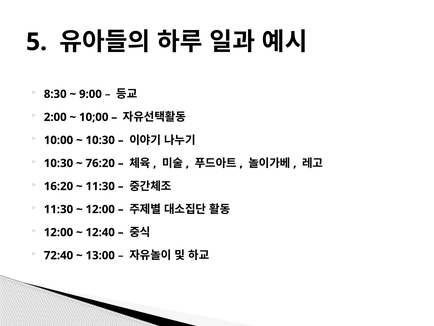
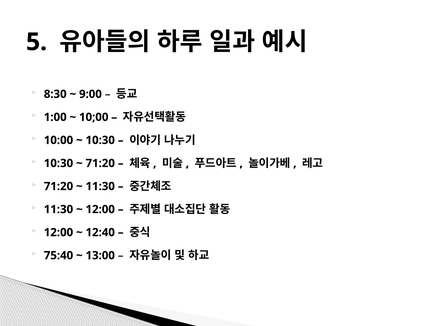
2:00: 2:00 -> 1:00
76:20 at (100, 163): 76:20 -> 71:20
16:20 at (58, 186): 16:20 -> 71:20
72:40: 72:40 -> 75:40
